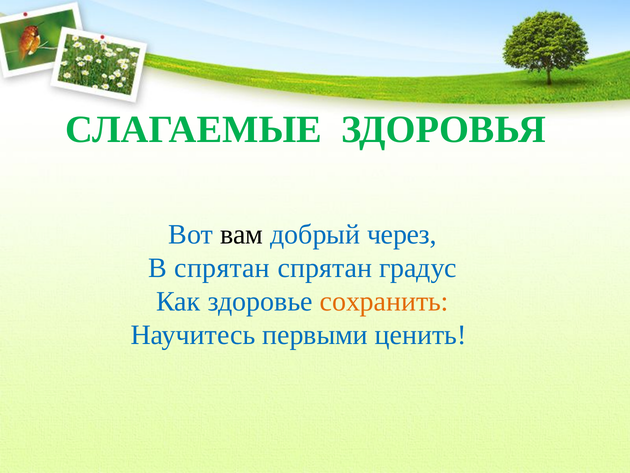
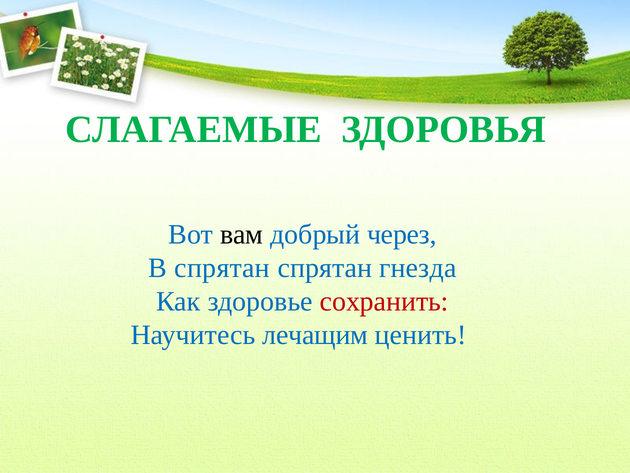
градус: градус -> гнезда
сохранить colour: orange -> red
первыми: первыми -> лечащим
